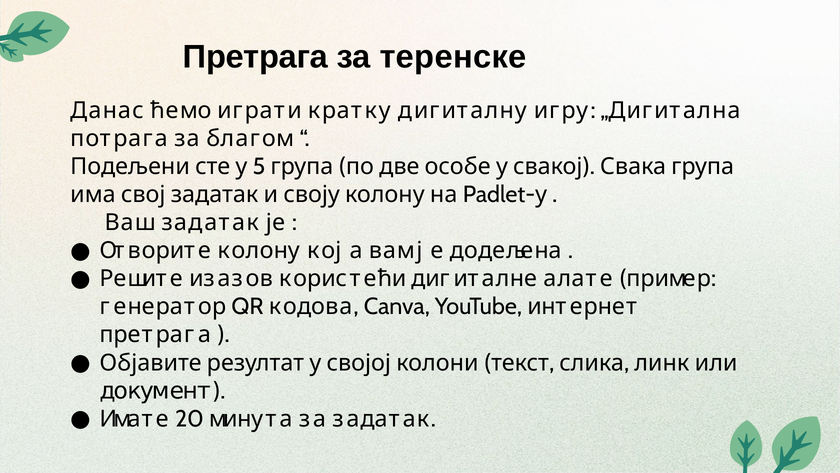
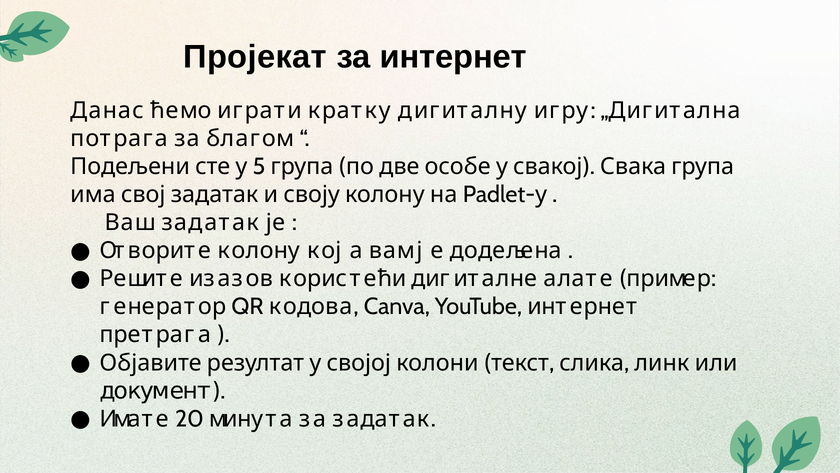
Претрага at (255, 57): Претрага -> Пројекат
за теренске: теренске -> интернет
